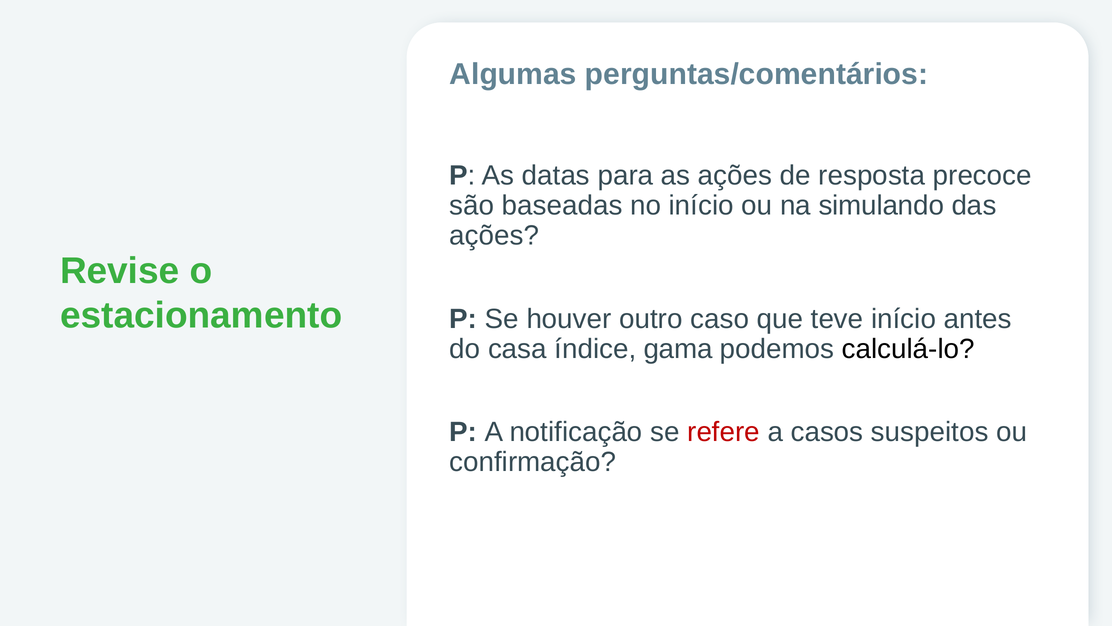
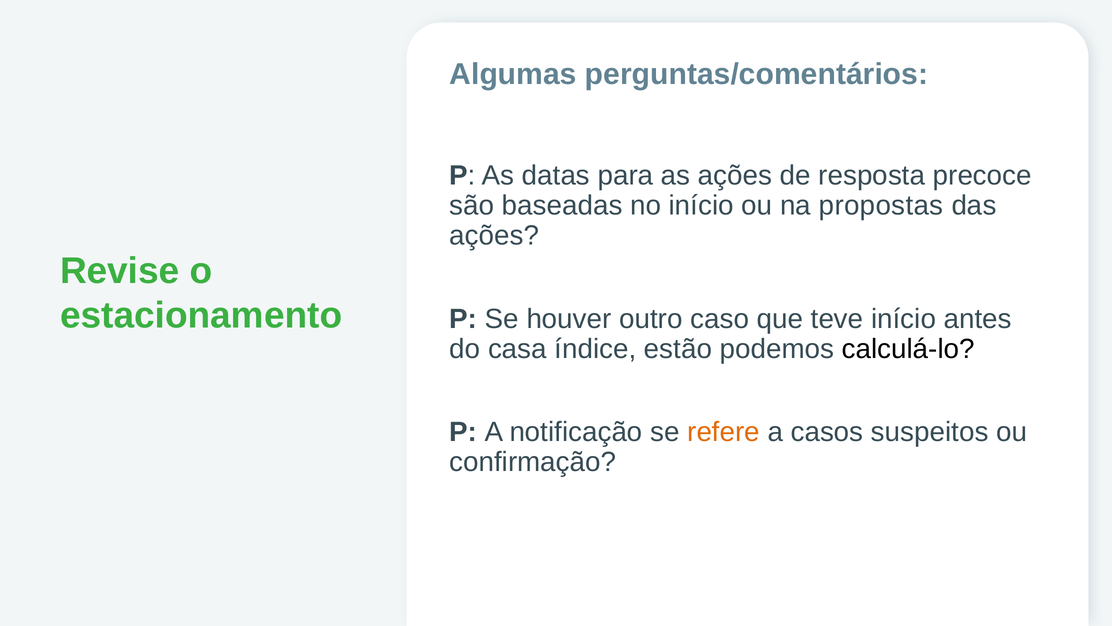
simulando: simulando -> propostas
gama: gama -> estão
refere colour: red -> orange
